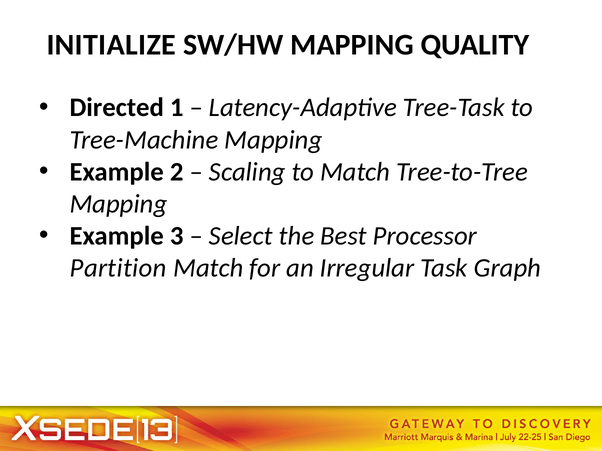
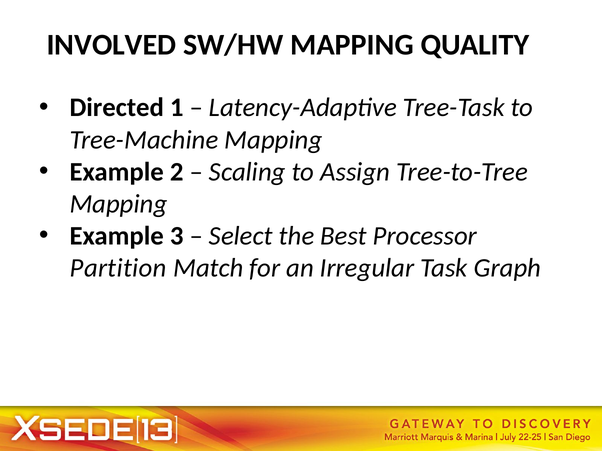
INITIALIZE: INITIALIZE -> INVOLVED
to Match: Match -> Assign
